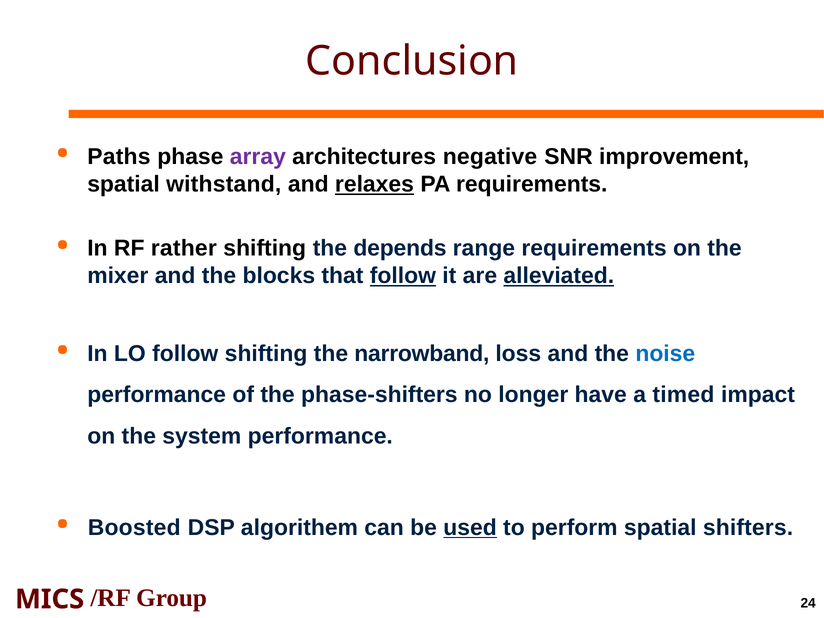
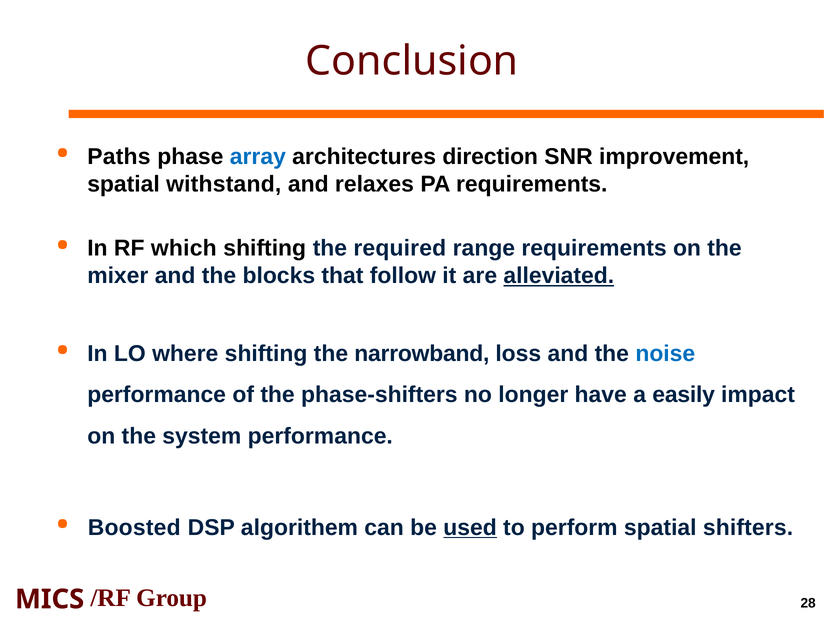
array colour: purple -> blue
negative: negative -> direction
relaxes underline: present -> none
rather: rather -> which
depends: depends -> required
follow at (403, 276) underline: present -> none
LO follow: follow -> where
timed: timed -> easily
24: 24 -> 28
